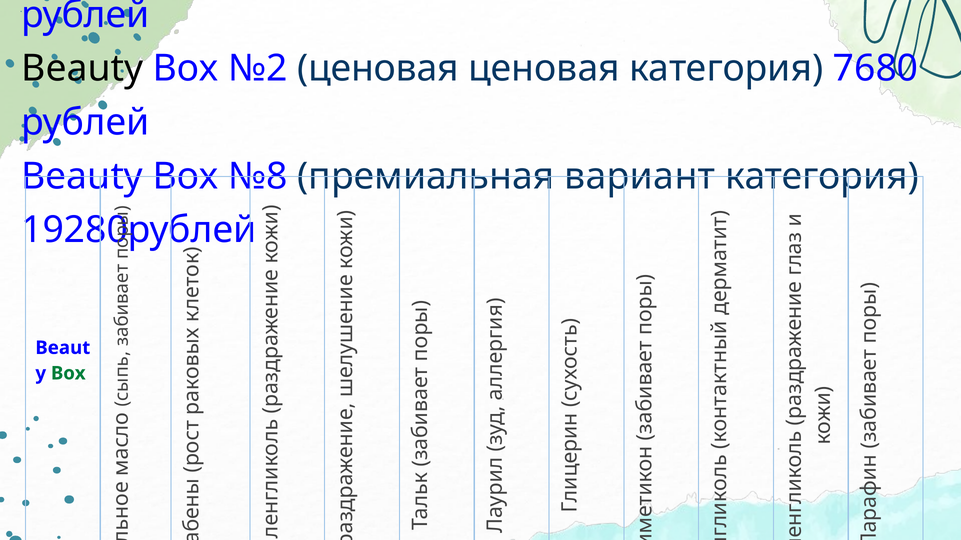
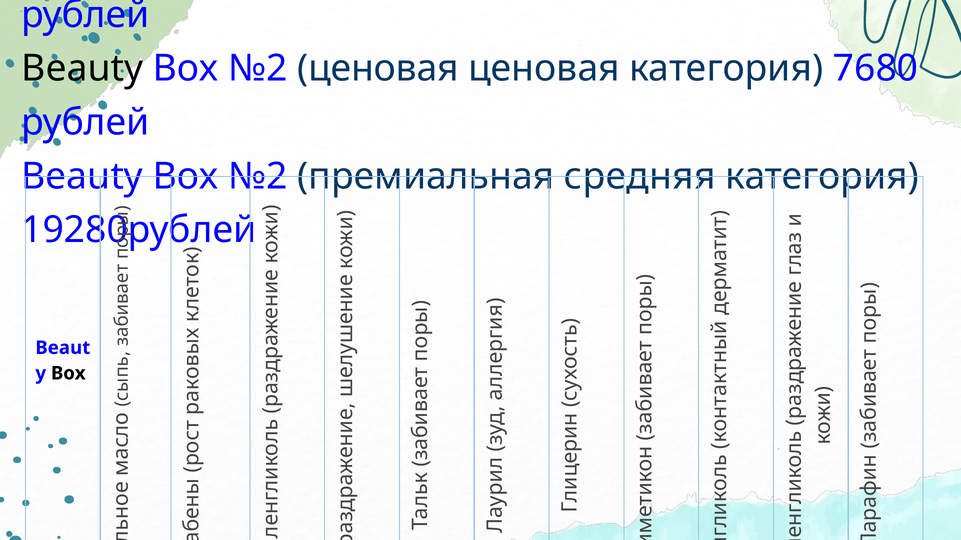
№8 at (258, 176): №8 -> №2
премиальная вариант: вариант -> средняя
Box at (68, 374) colour: green -> black
